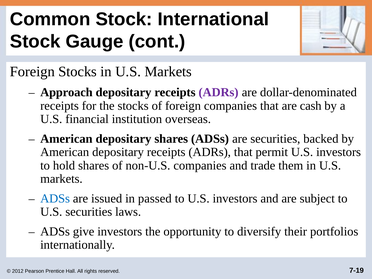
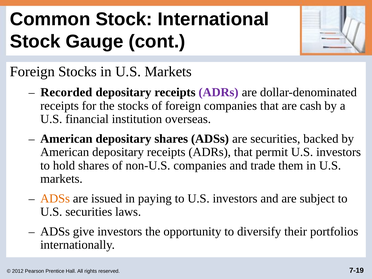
Approach: Approach -> Recorded
ADSs at (55, 198) colour: blue -> orange
passed: passed -> paying
